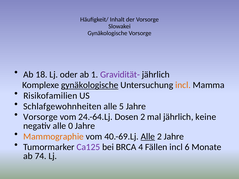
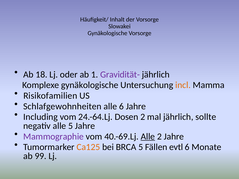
gynäkologische at (90, 85) underline: present -> none
alle 5: 5 -> 6
Vorsorge at (41, 117): Vorsorge -> Including
keine: keine -> sollte
alle 0: 0 -> 5
Mammographie colour: orange -> purple
Ca125 colour: purple -> orange
BRCA 4: 4 -> 5
Fällen incl: incl -> evtl
74: 74 -> 99
